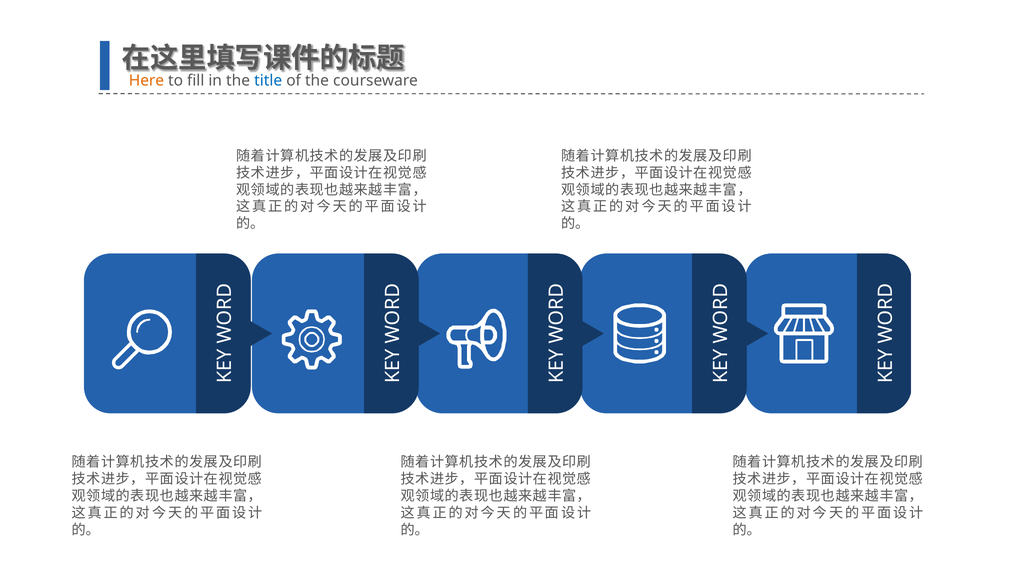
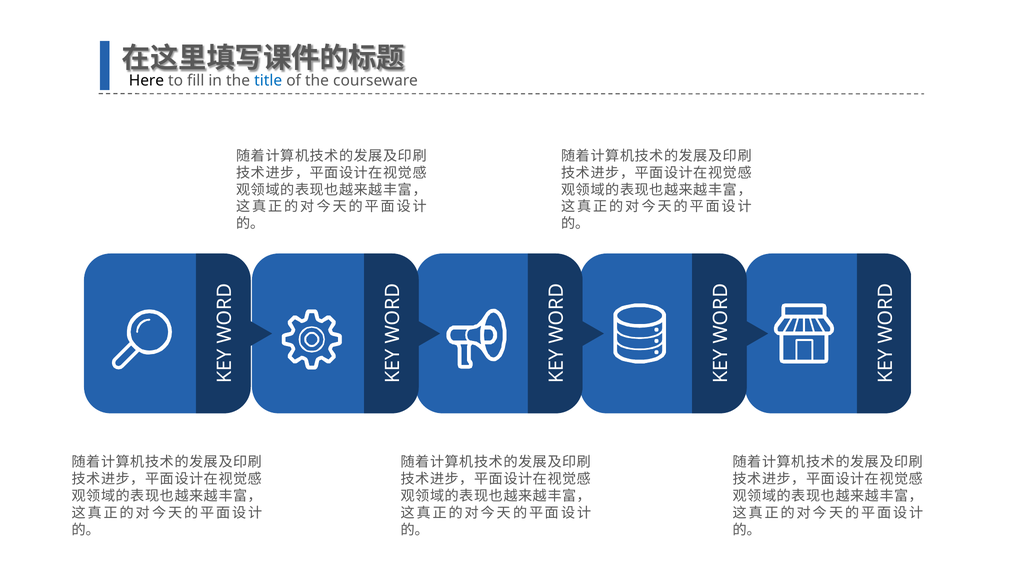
Here colour: orange -> black
